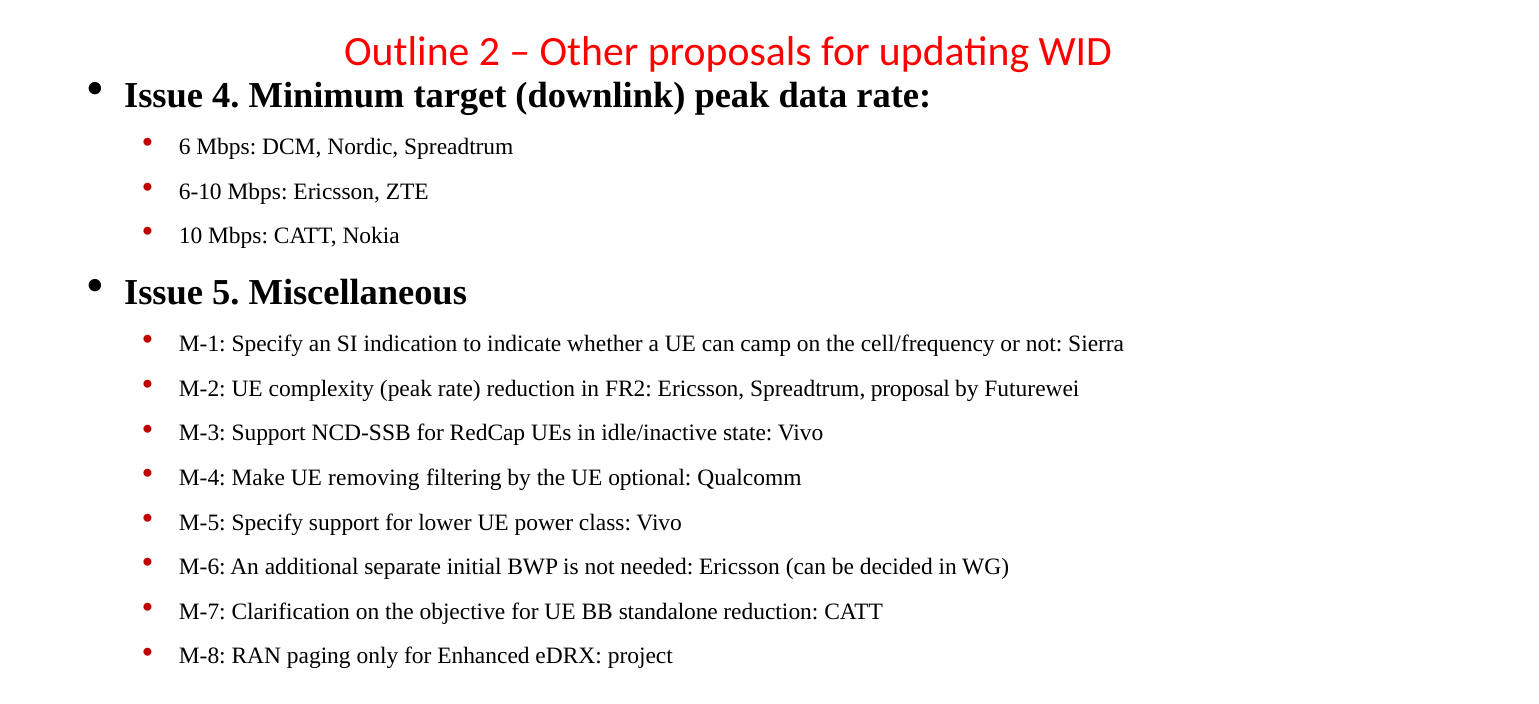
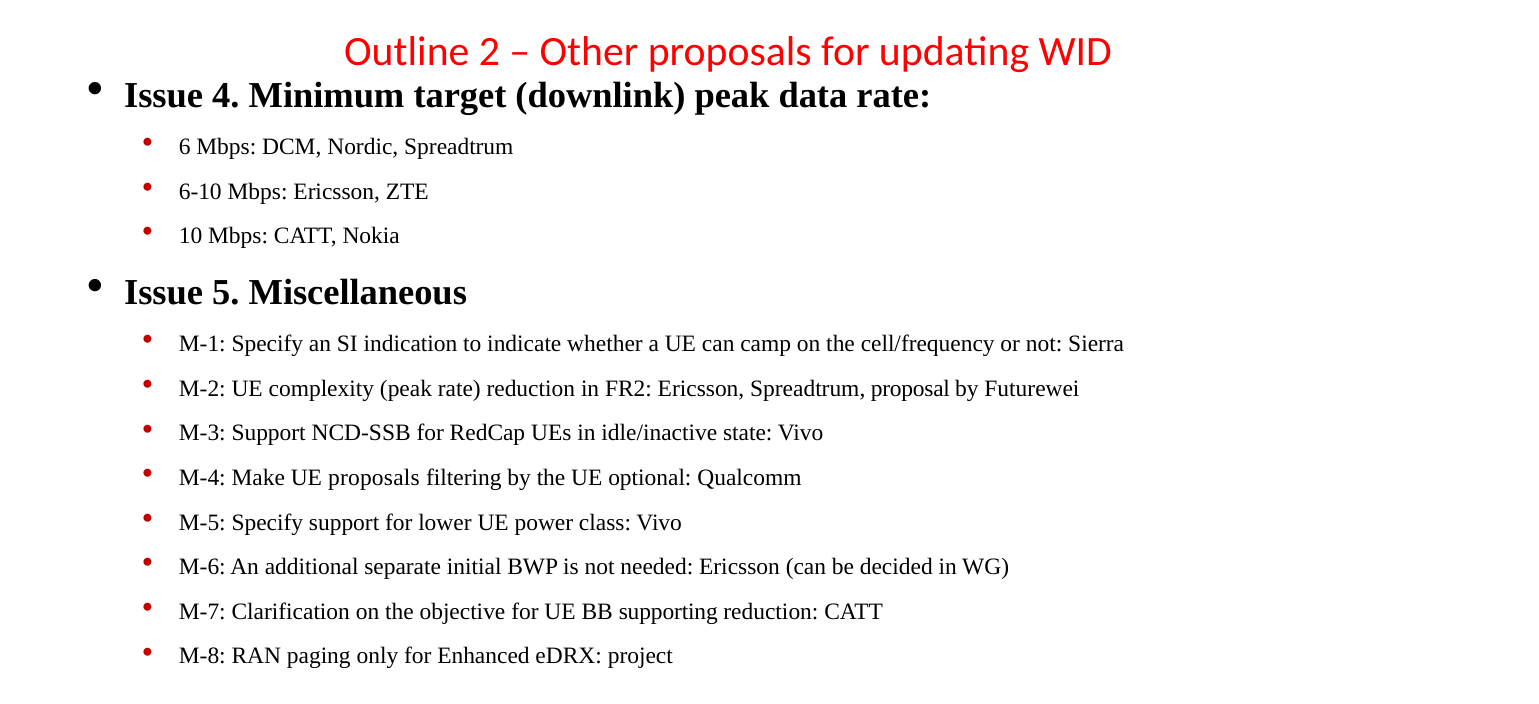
UE removing: removing -> proposals
standalone: standalone -> supporting
